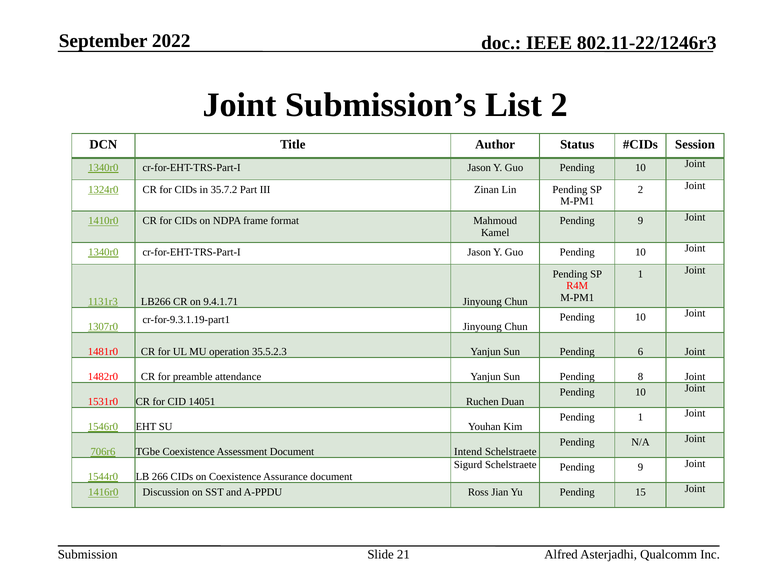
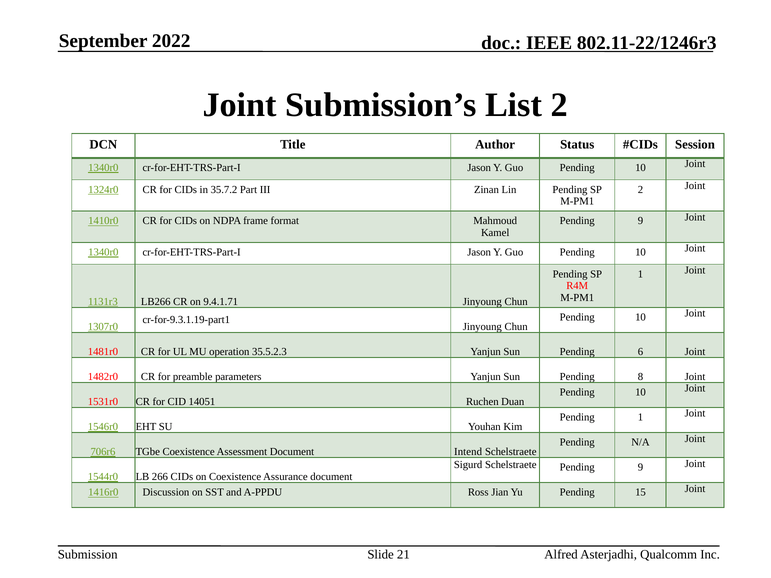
attendance: attendance -> parameters
